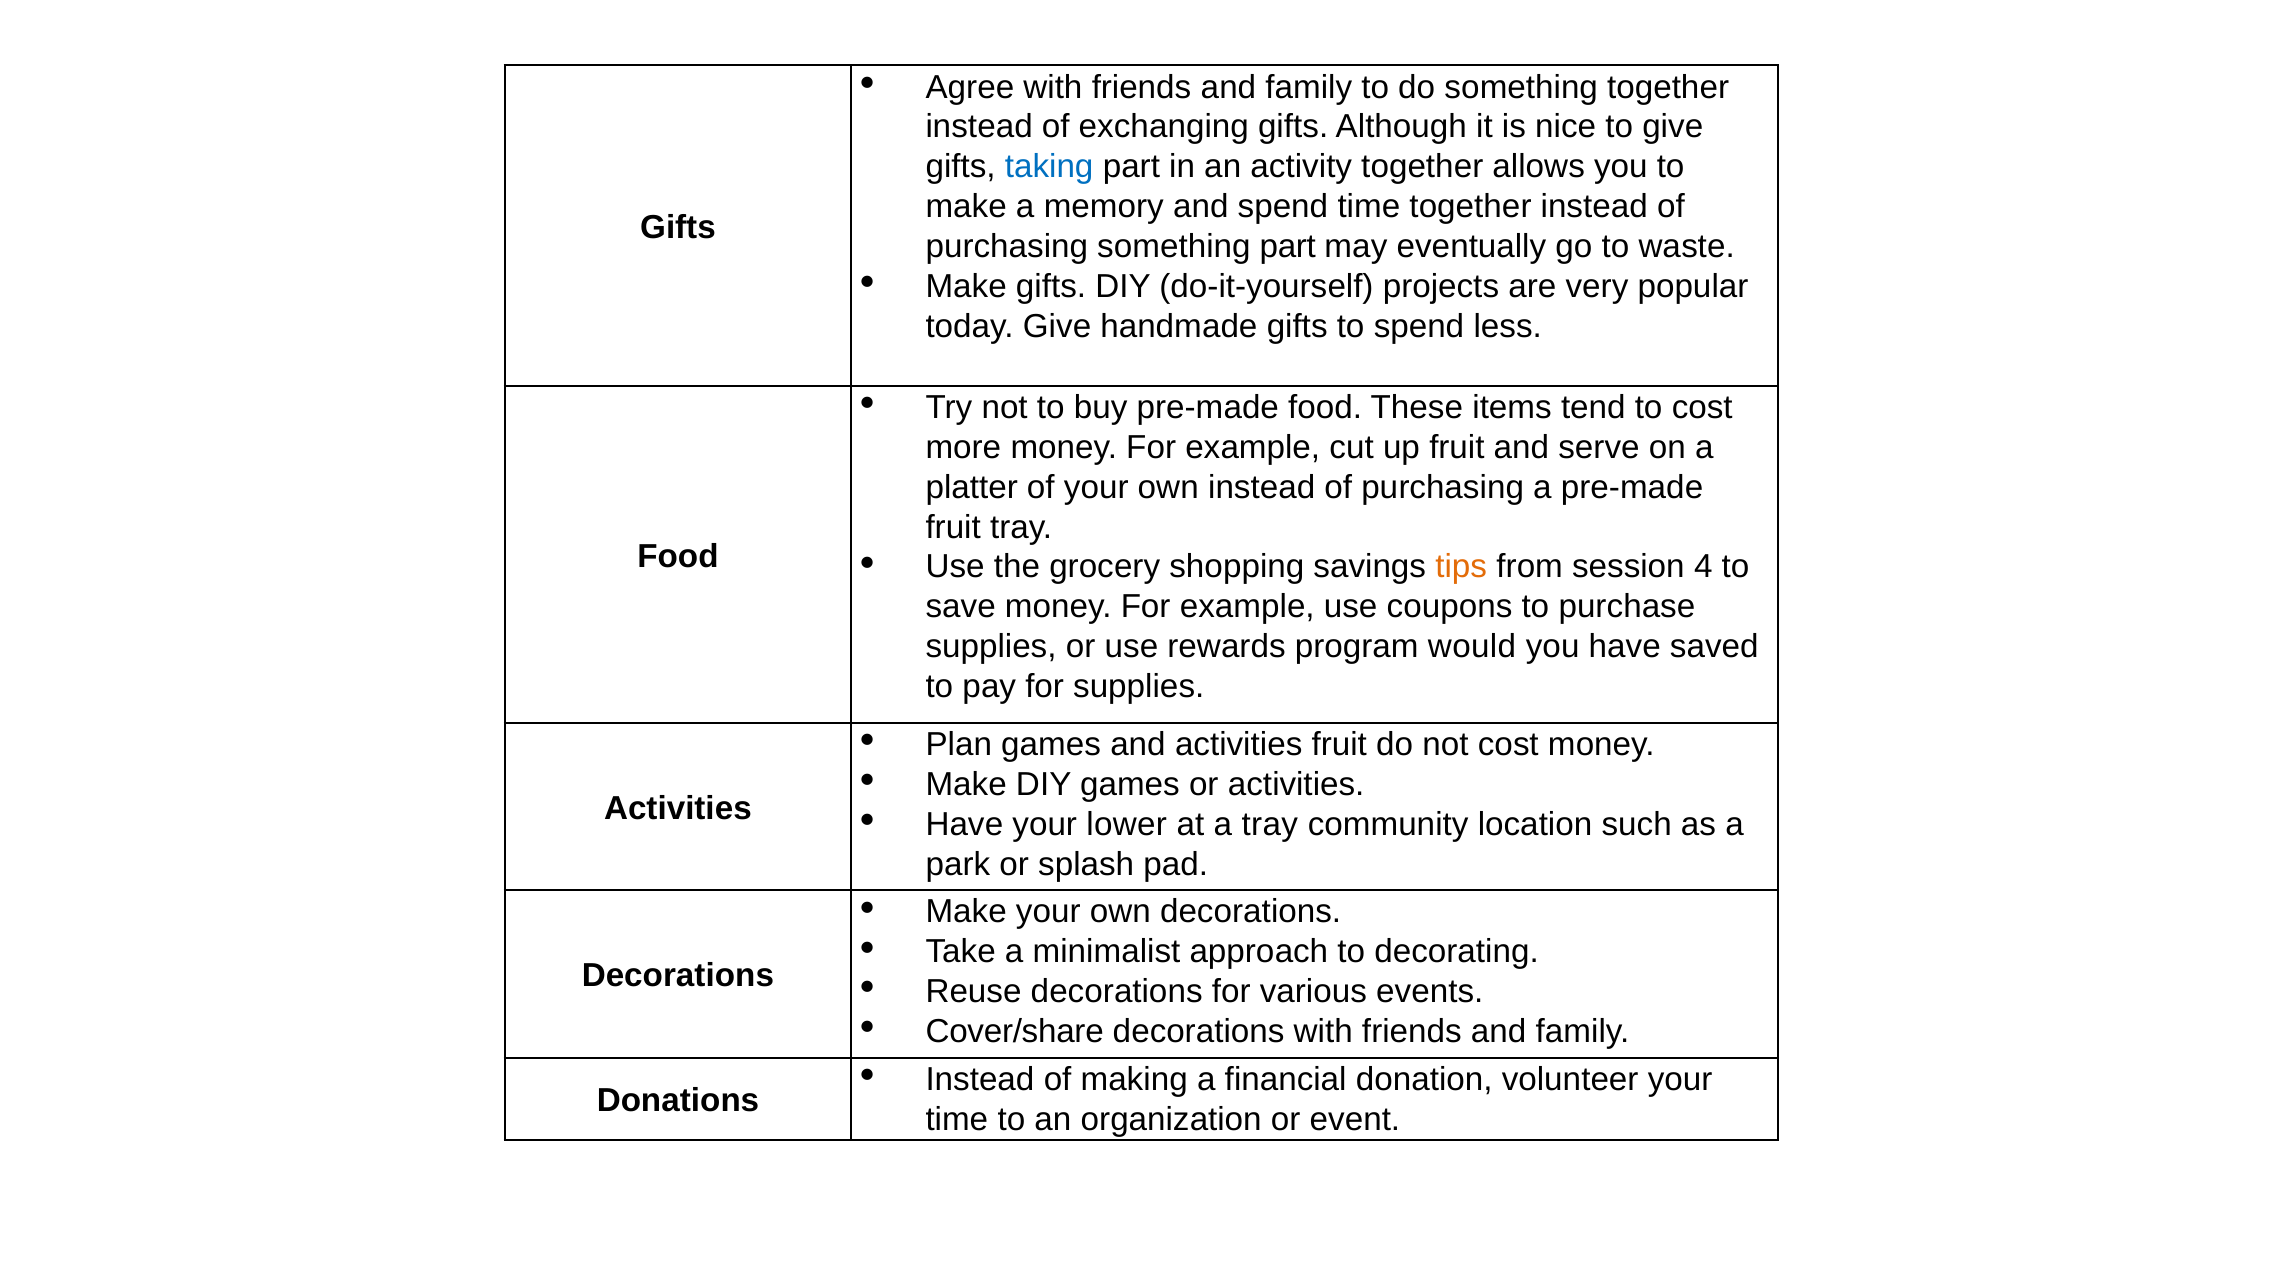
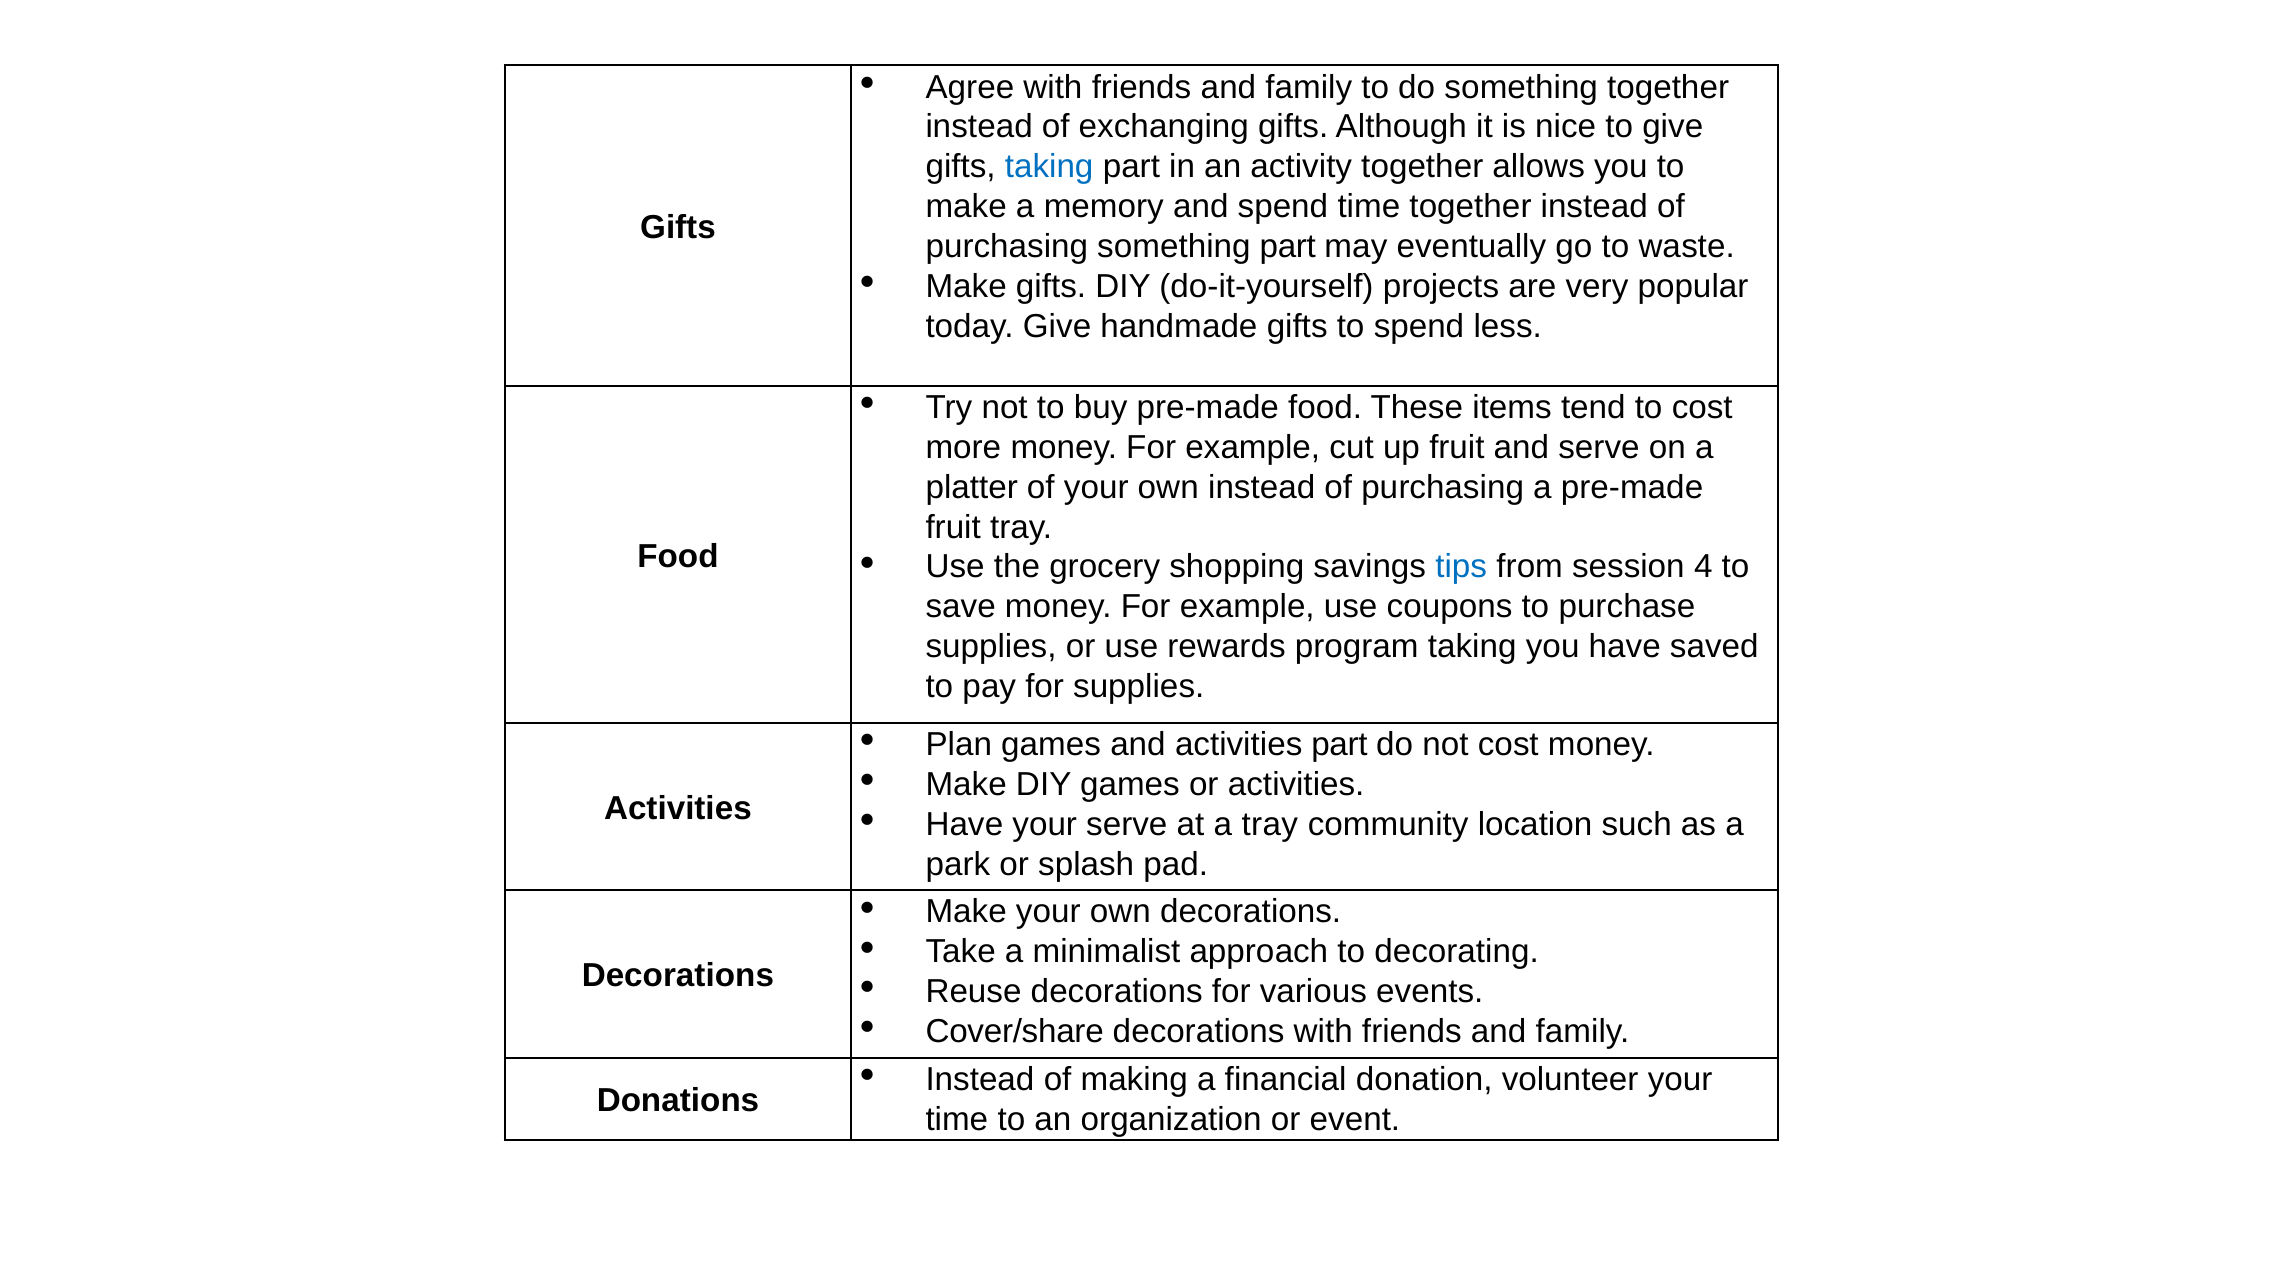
tips colour: orange -> blue
program would: would -> taking
activities fruit: fruit -> part
your lower: lower -> serve
